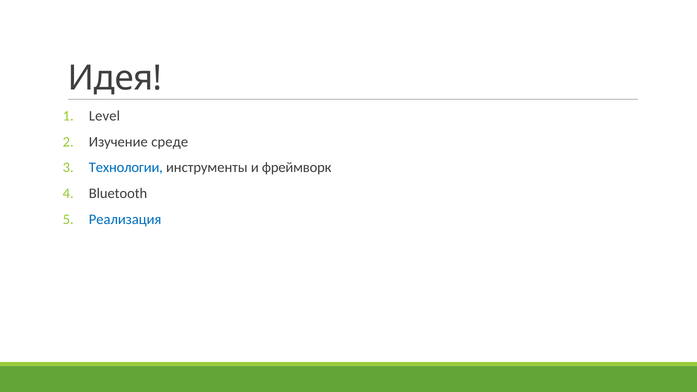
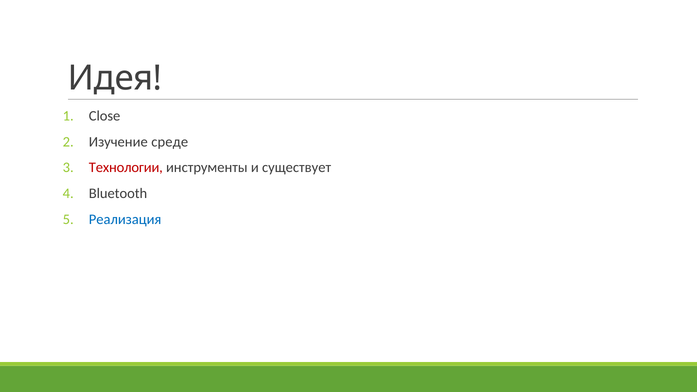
Level: Level -> Close
Технологии colour: blue -> red
фреймворк: фреймворк -> существует
